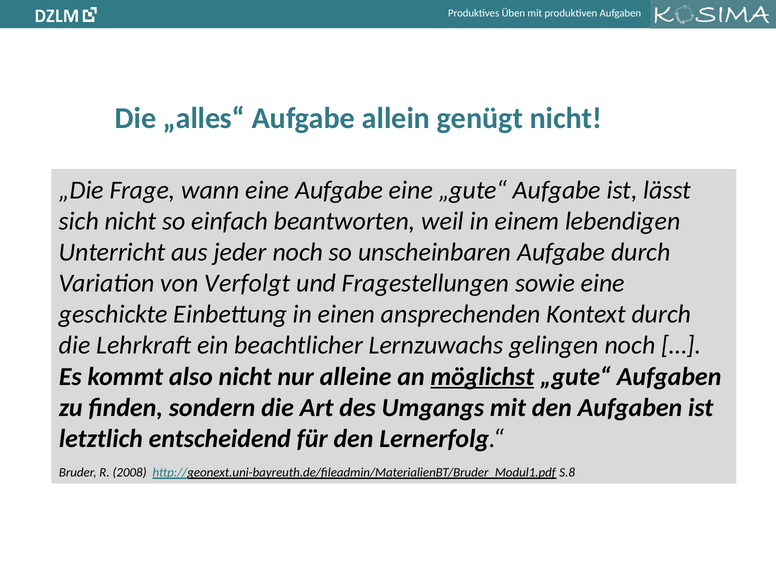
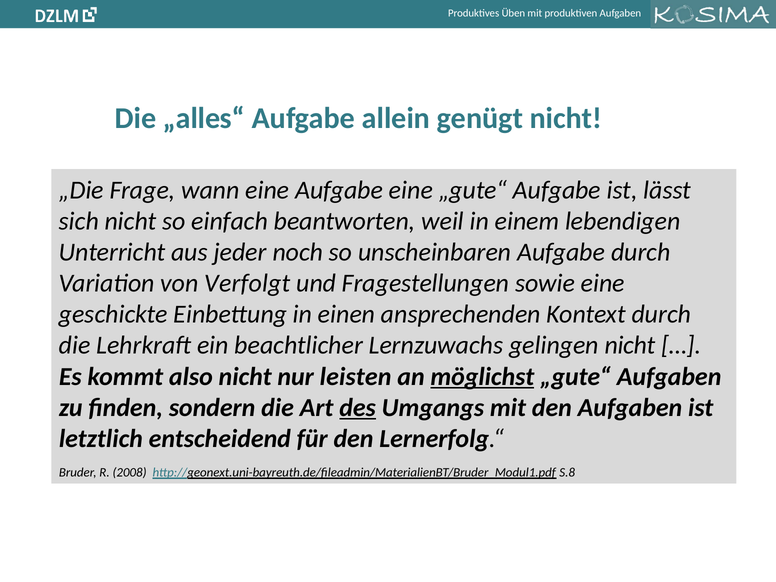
gelingen noch: noch -> nicht
alleine: alleine -> leisten
des underline: none -> present
